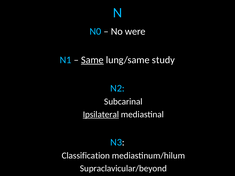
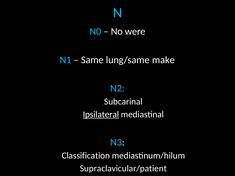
Same underline: present -> none
study: study -> make
Supraclavicular/beyond: Supraclavicular/beyond -> Supraclavicular/patient
